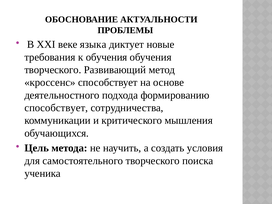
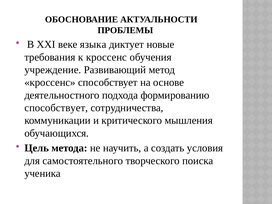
к обучения: обучения -> кроссенс
творческого at (53, 70): творческого -> учреждение
